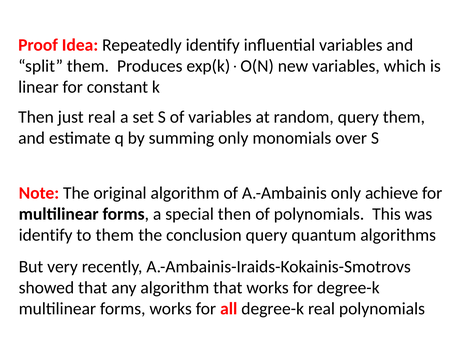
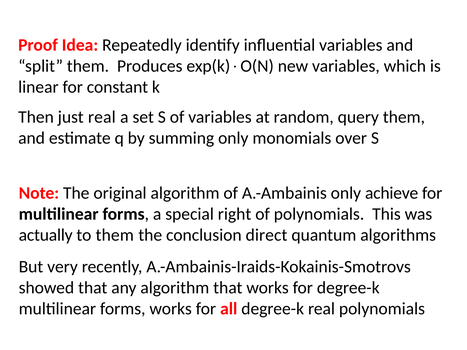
special then: then -> right
identify at (46, 235): identify -> actually
conclusion query: query -> direct
